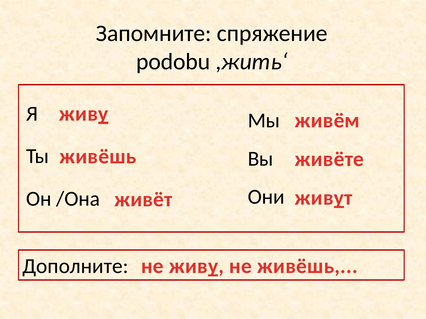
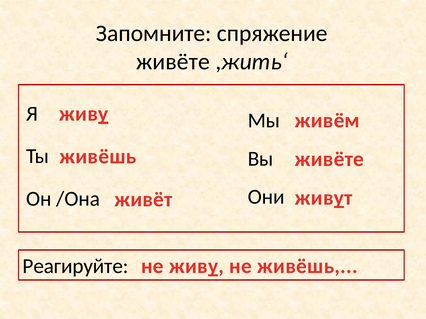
podobu at (173, 62): podobu -> живёте
Дополните: Дополните -> Реагируйте
